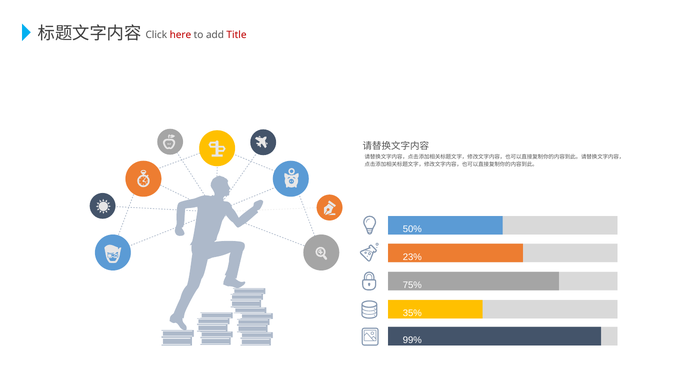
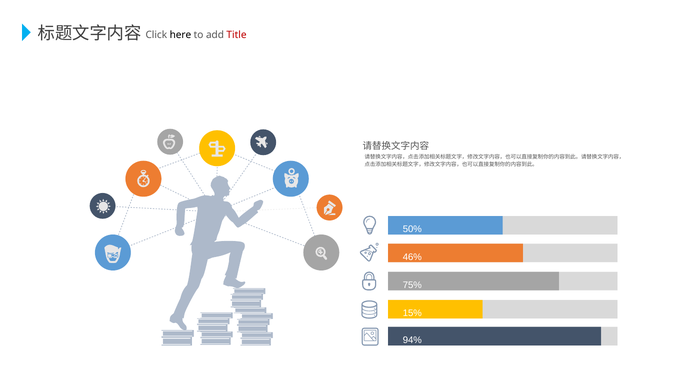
here colour: red -> black
23%: 23% -> 46%
35%: 35% -> 15%
99%: 99% -> 94%
